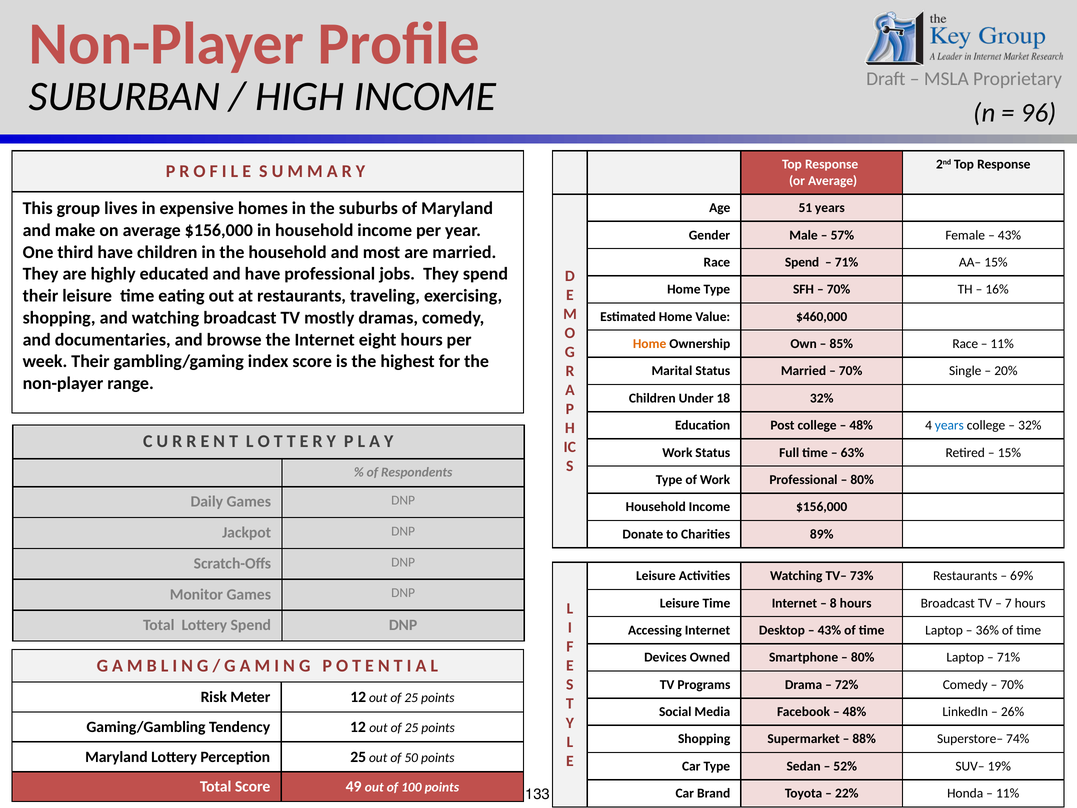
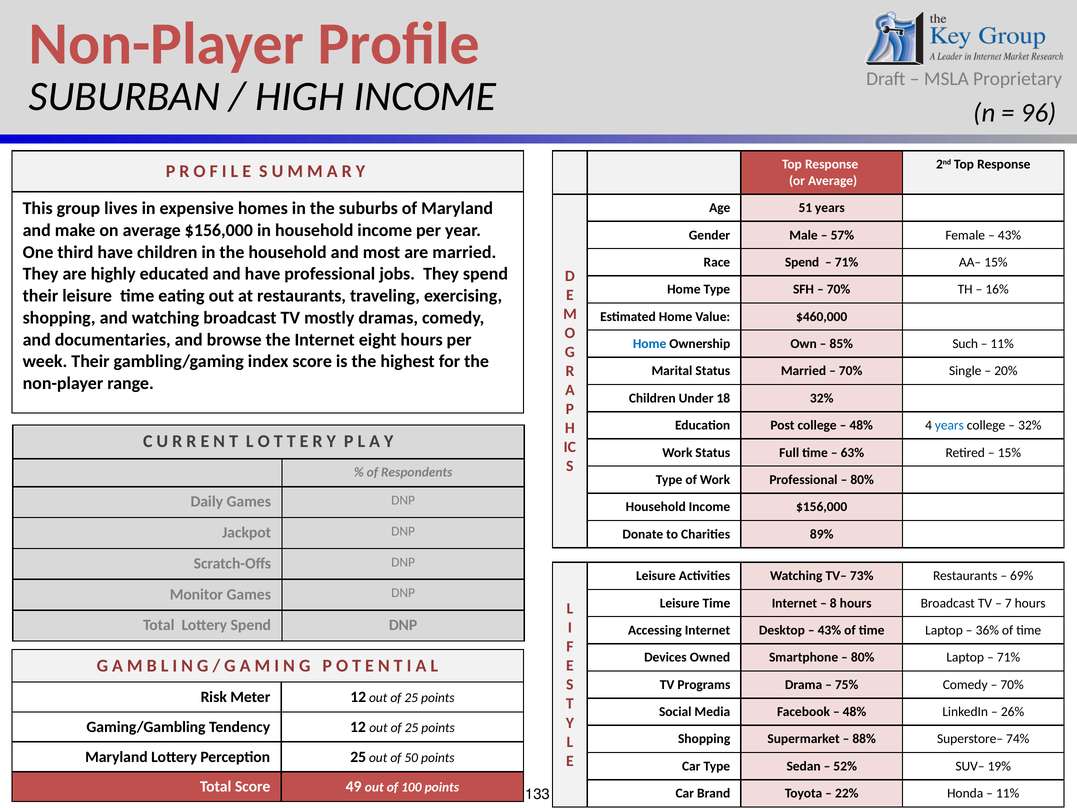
Home at (650, 344) colour: orange -> blue
85% Race: Race -> Such
72%: 72% -> 75%
